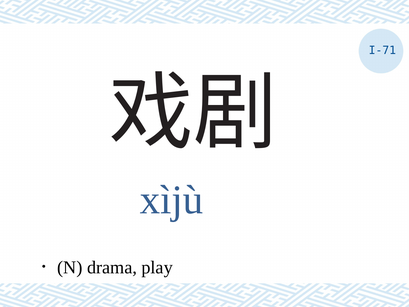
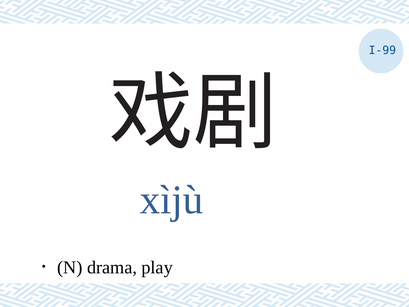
I-71: I-71 -> I-99
